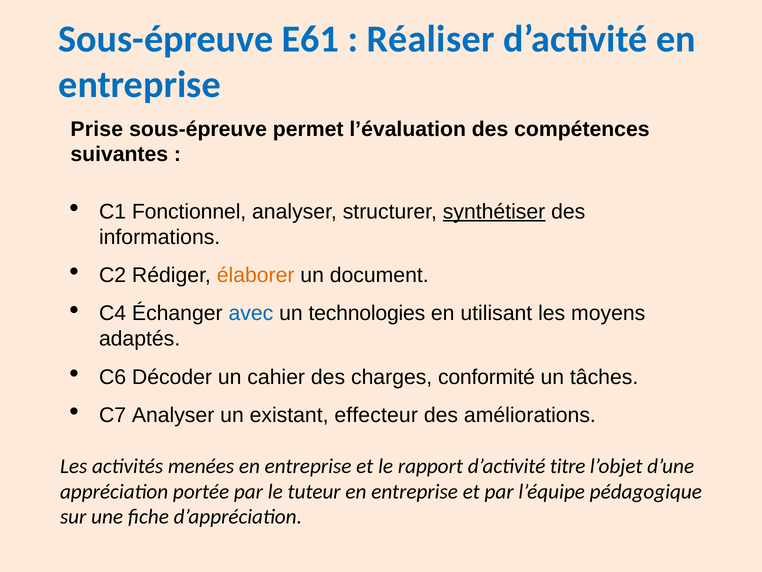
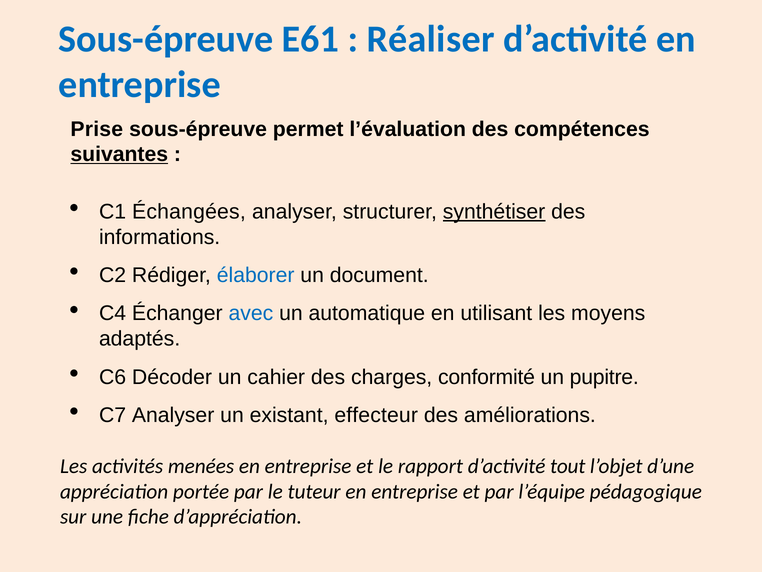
suivantes underline: none -> present
Fonctionnel: Fonctionnel -> Échangées
élaborer colour: orange -> blue
technologies: technologies -> automatique
tâches: tâches -> pupitre
titre: titre -> tout
